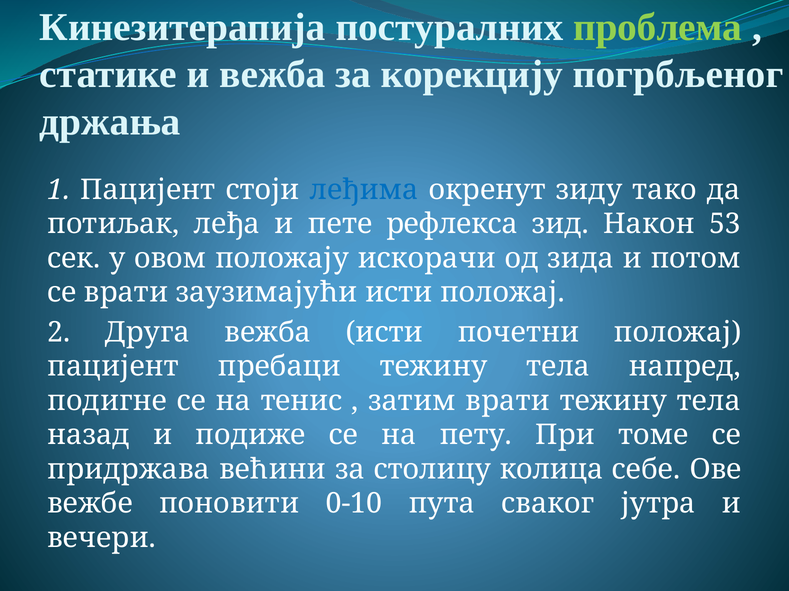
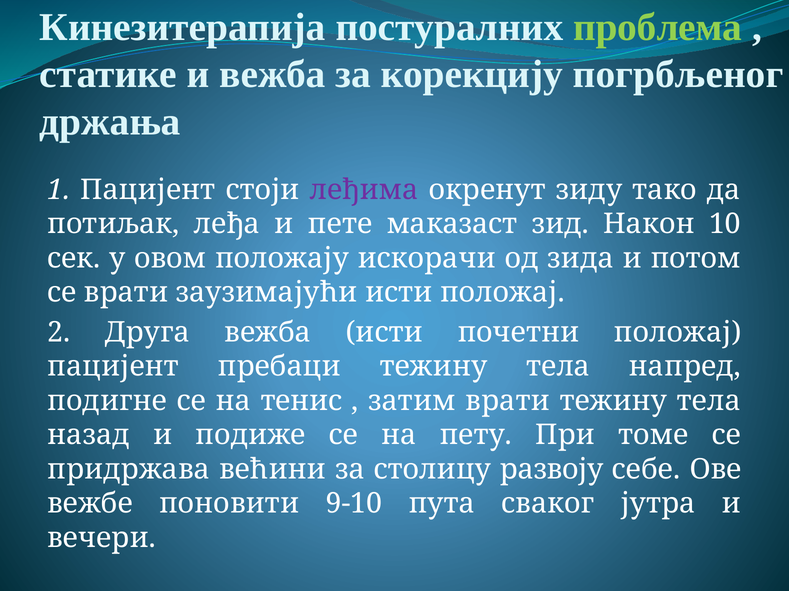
леђима colour: blue -> purple
рефлекса: рефлекса -> маказаст
53: 53 -> 10
колица: колица -> развоју
0-10: 0-10 -> 9-10
